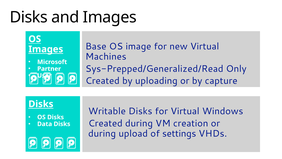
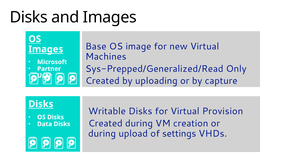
Windows: Windows -> Provision
